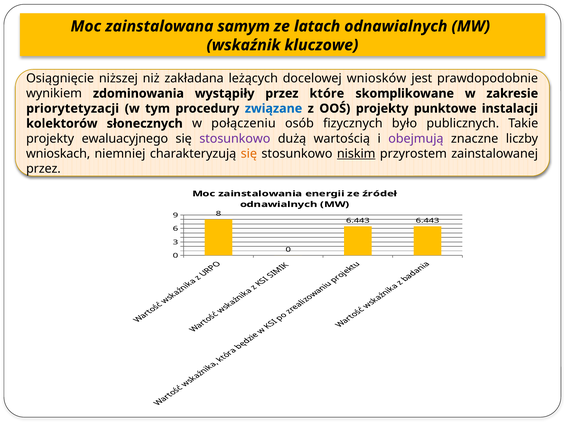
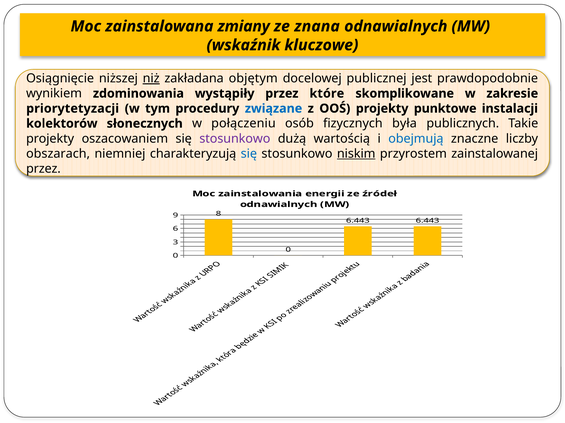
samym: samym -> zmiany
latach: latach -> znana
niż underline: none -> present
leżących: leżących -> objętym
wniosków: wniosków -> publicznej
było: było -> była
ewaluacyjnego: ewaluacyjnego -> oszacowaniem
obejmują colour: purple -> blue
wnioskach: wnioskach -> obszarach
się at (249, 154) colour: orange -> blue
